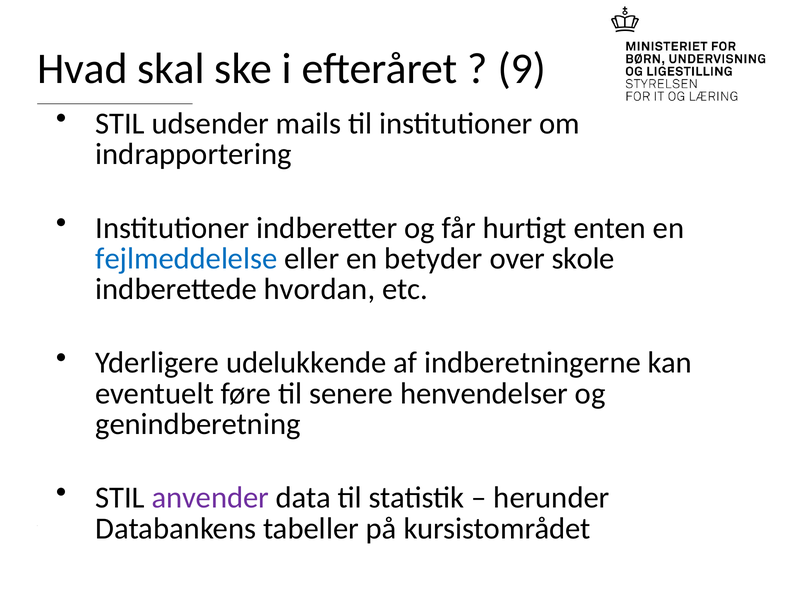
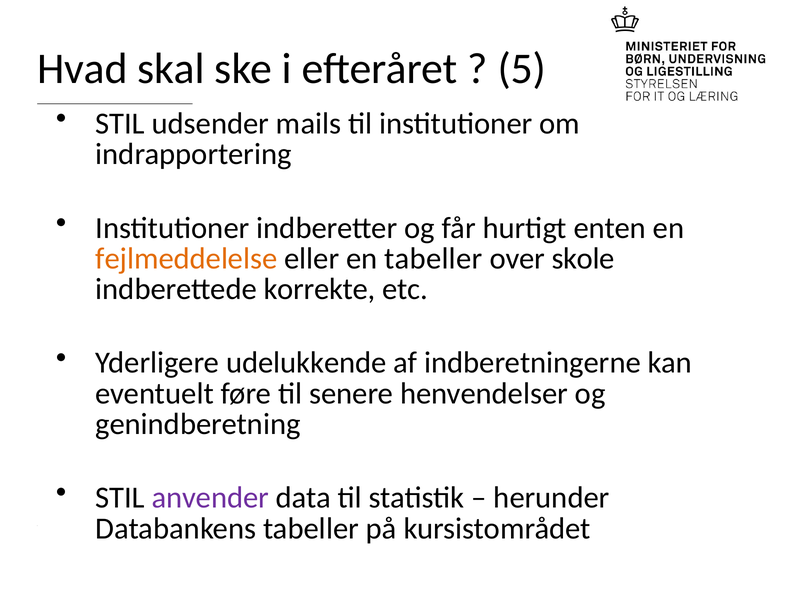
9: 9 -> 5
fejlmeddelelse colour: blue -> orange
en betyder: betyder -> tabeller
hvordan: hvordan -> korrekte
